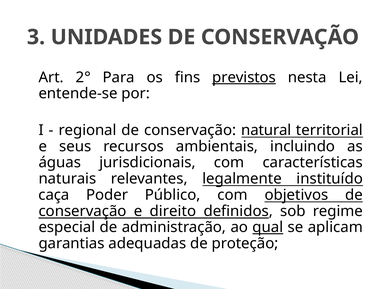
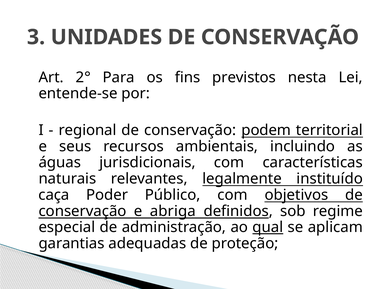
previstos underline: present -> none
natural: natural -> podem
direito: direito -> abriga
